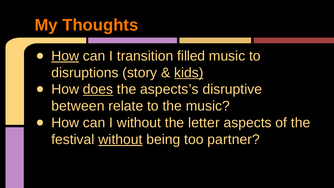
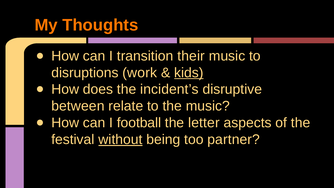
How at (65, 56) underline: present -> none
ﬁlled: ﬁlled -> their
story: story -> work
does underline: present -> none
aspects’s: aspects’s -> incident’s
I without: without -> football
